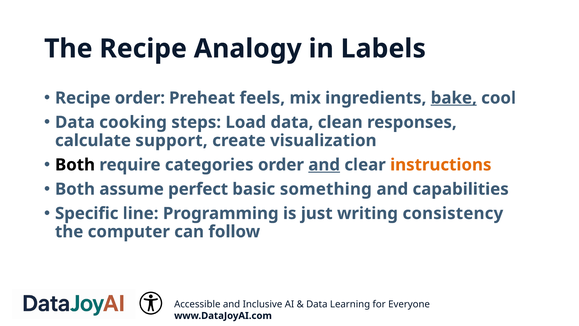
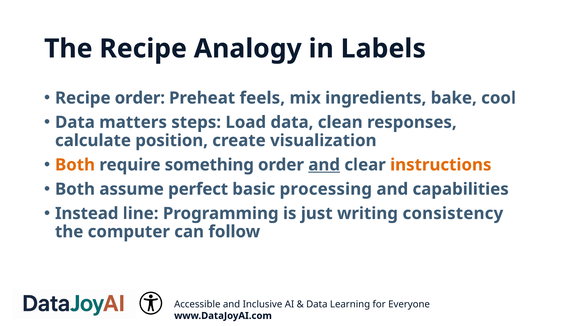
bake underline: present -> none
cooking: cooking -> matters
support: support -> position
Both at (75, 165) colour: black -> orange
categories: categories -> something
something: something -> processing
Specific: Specific -> Instead
